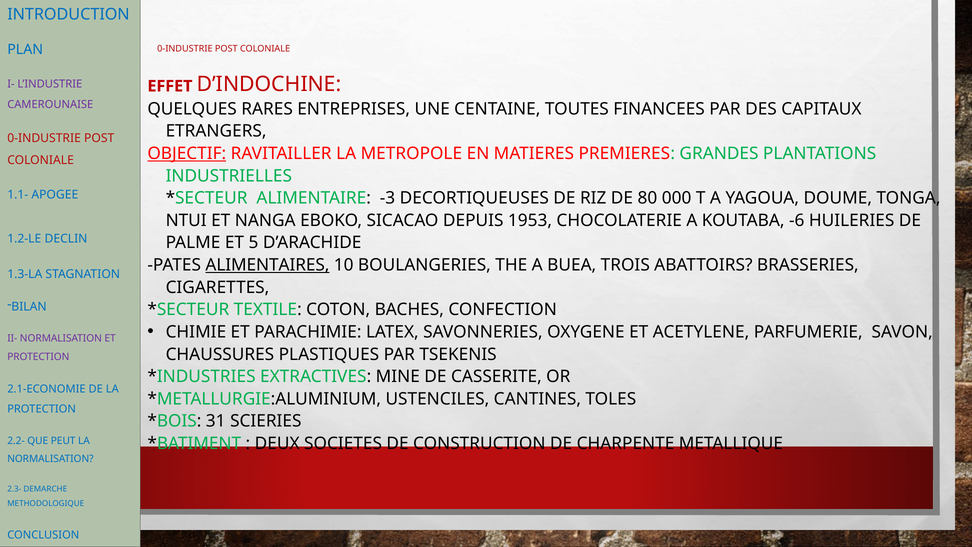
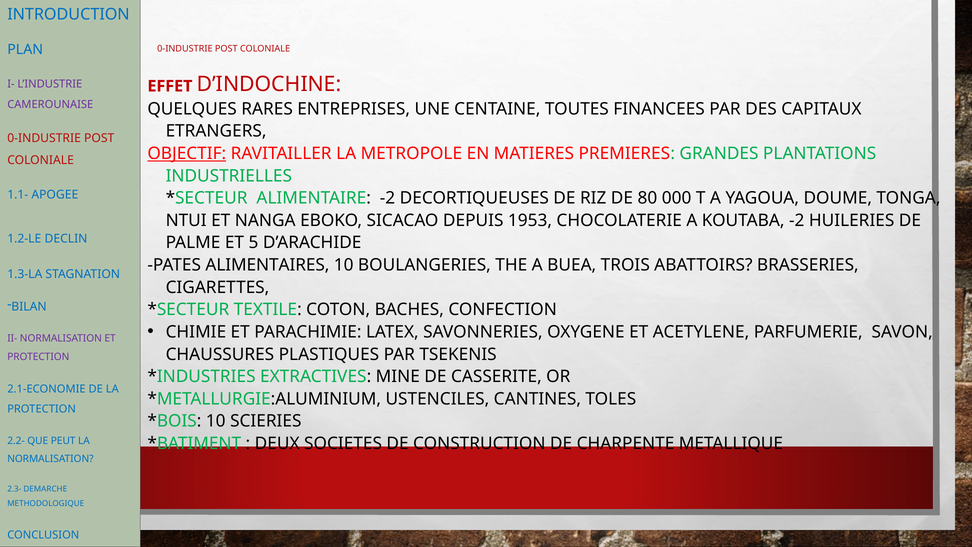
ALIMENTAIRE -3: -3 -> -2
KOUTABA -6: -6 -> -2
ALIMENTAIRES underline: present -> none
31 at (216, 421): 31 -> 10
